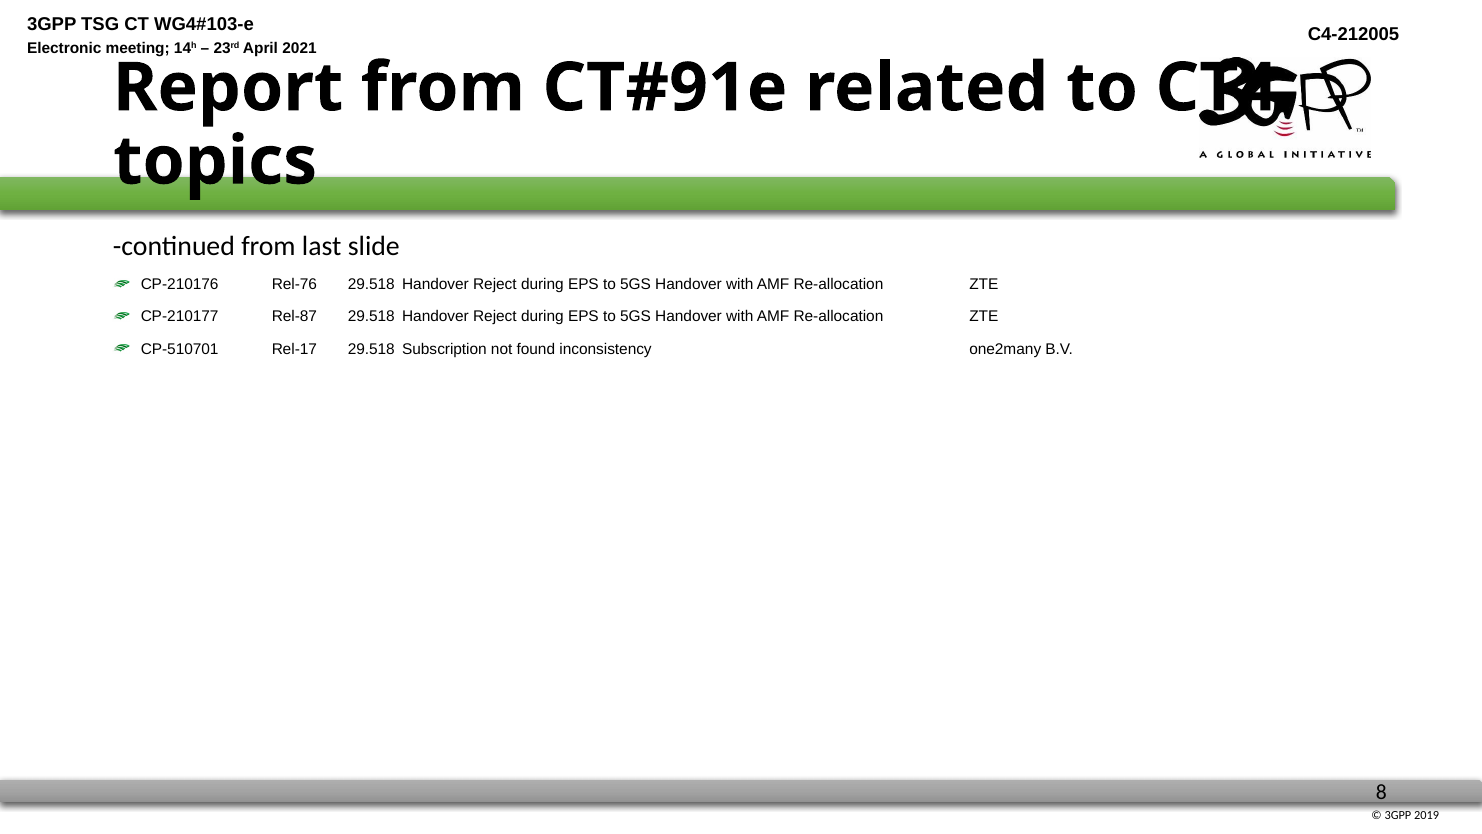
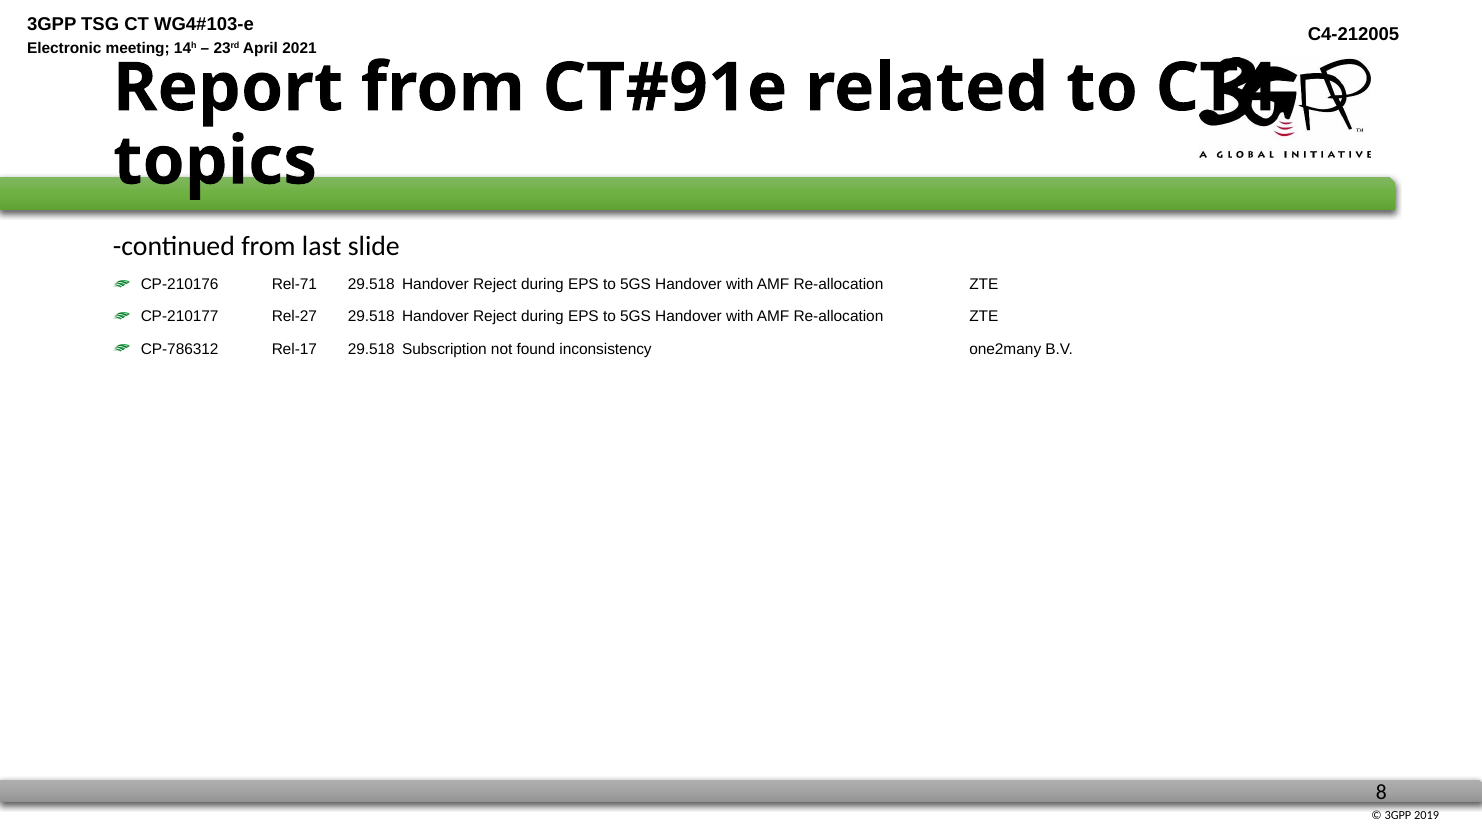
Rel-76: Rel-76 -> Rel-71
Rel-87: Rel-87 -> Rel-27
CP-510701: CP-510701 -> CP-786312
